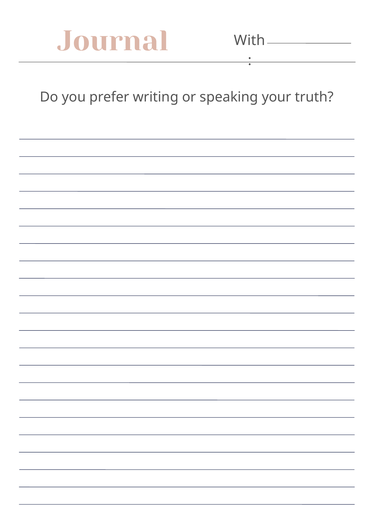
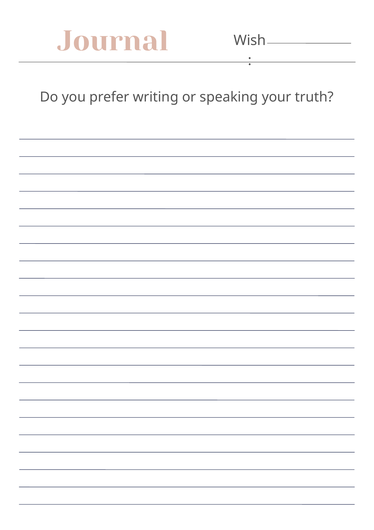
With: With -> Wish
